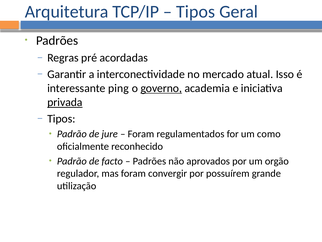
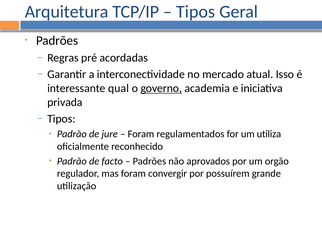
ping: ping -> qual
privada underline: present -> none
como: como -> utiliza
